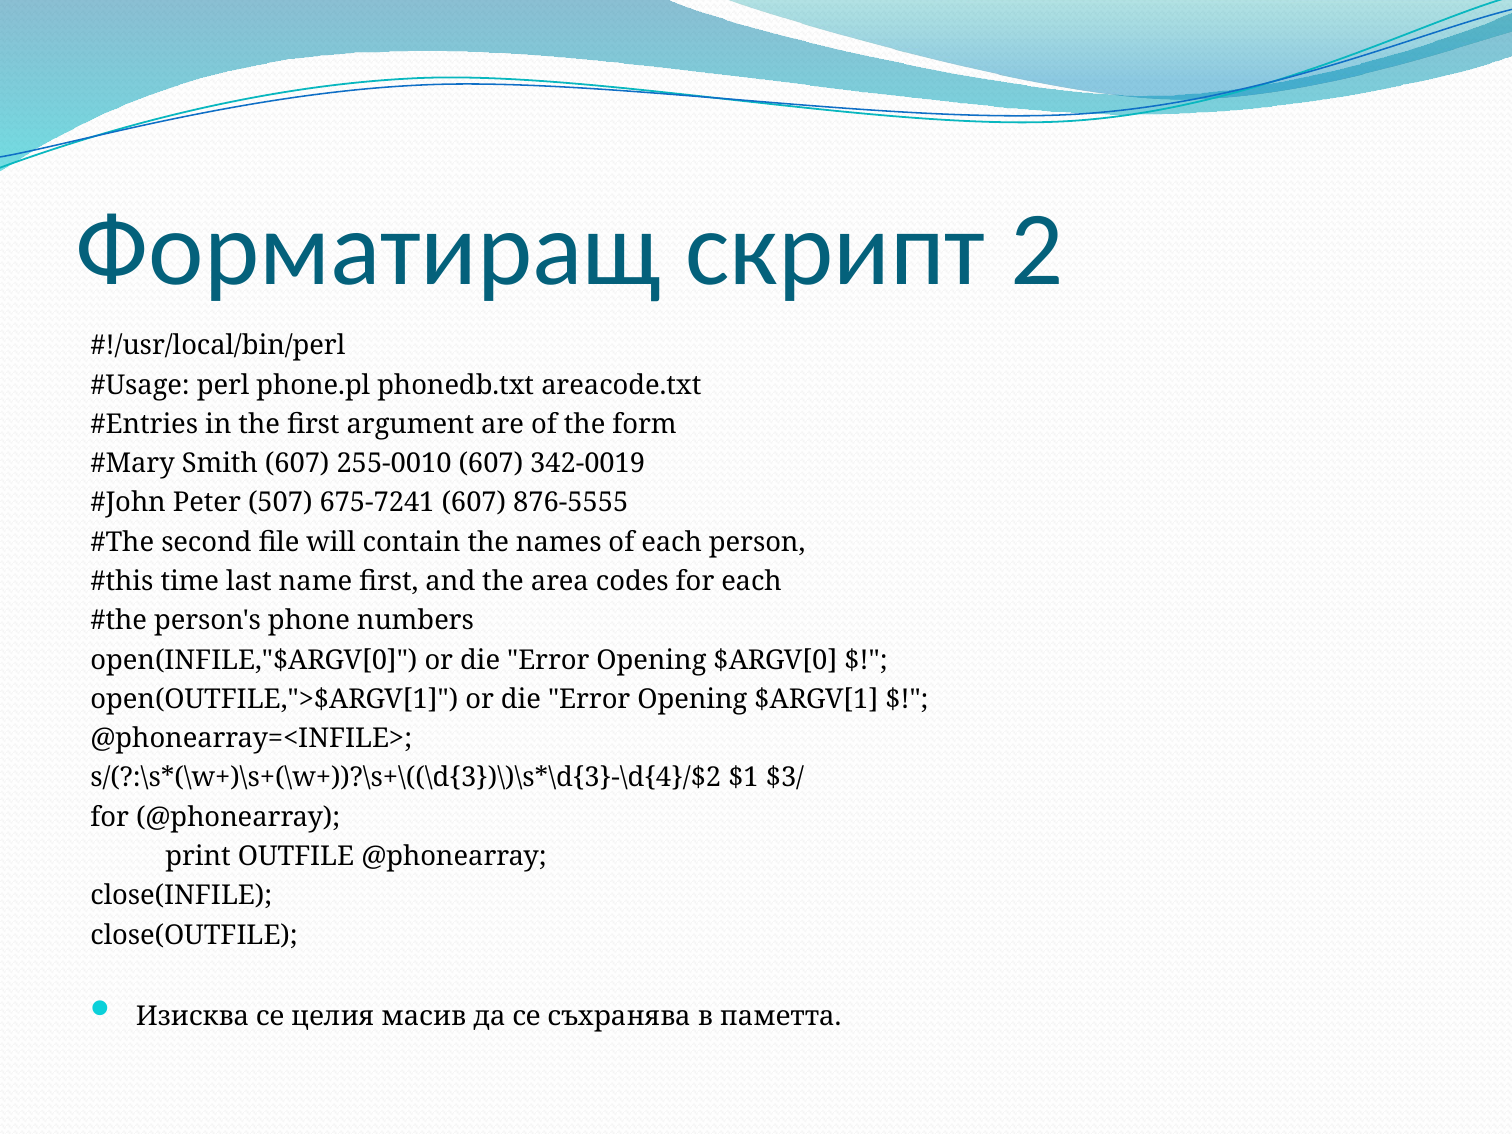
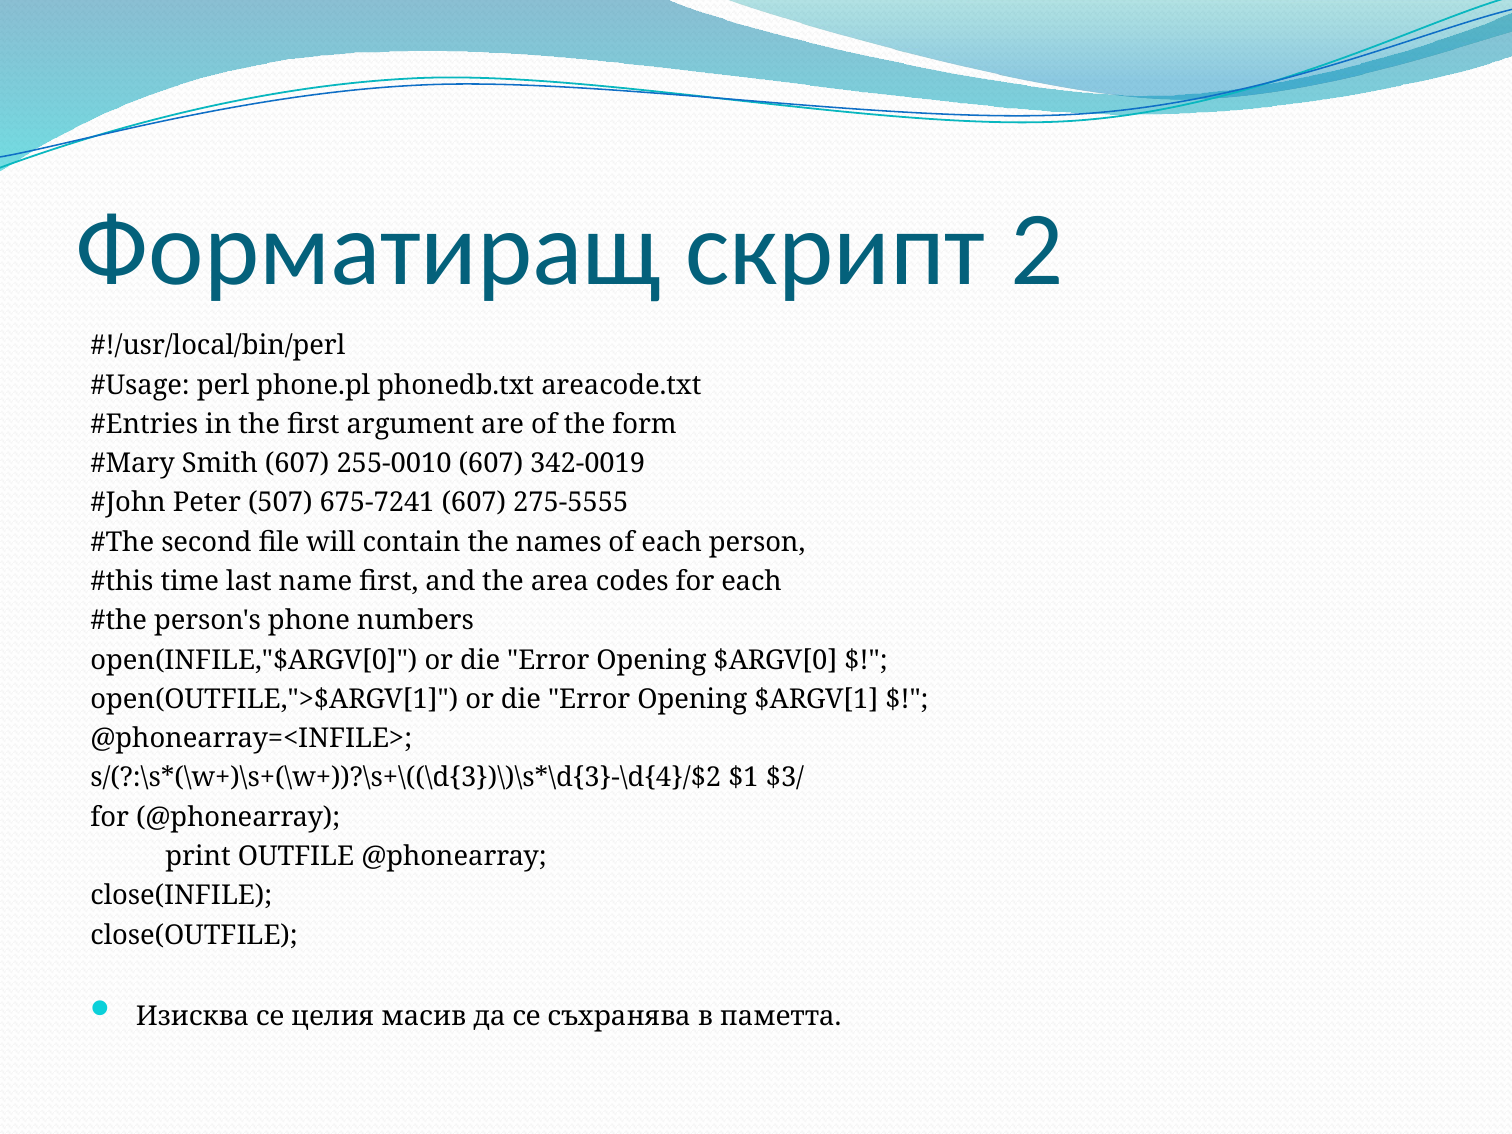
876-5555: 876-5555 -> 275-5555
